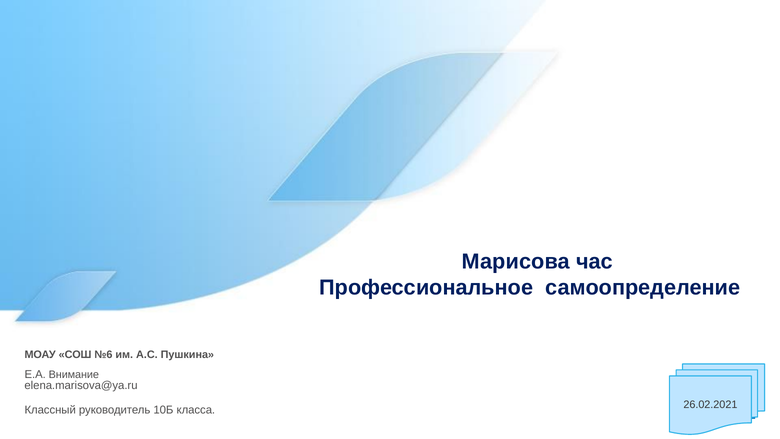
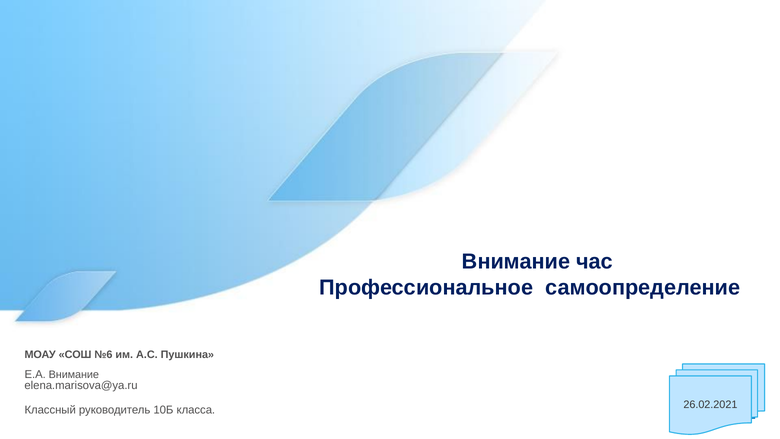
Марисова at (516, 262): Марисова -> Внимание
